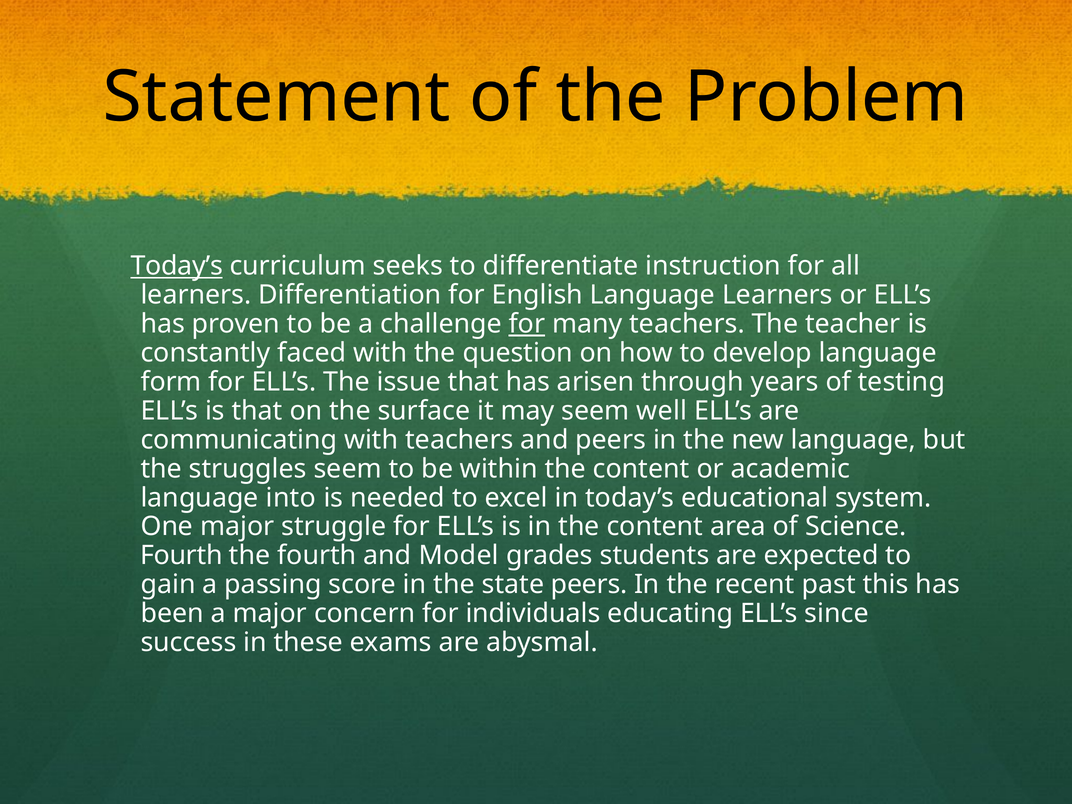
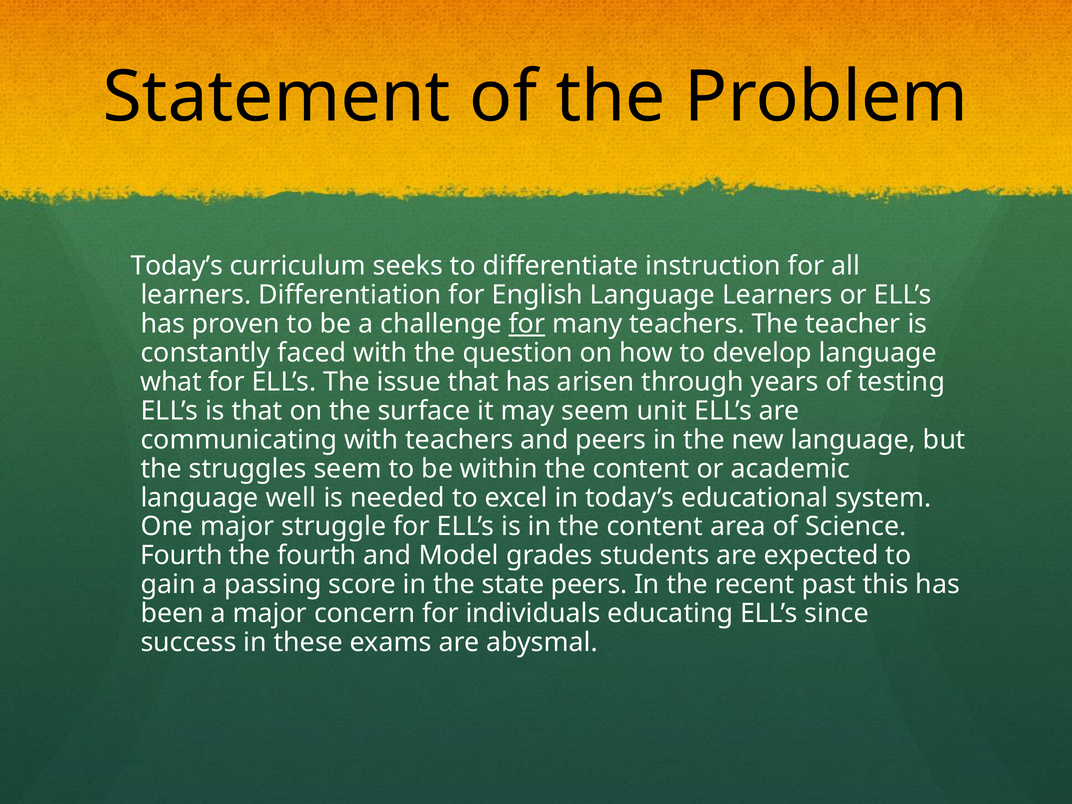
Today’s at (177, 266) underline: present -> none
form: form -> what
well: well -> unit
into: into -> well
